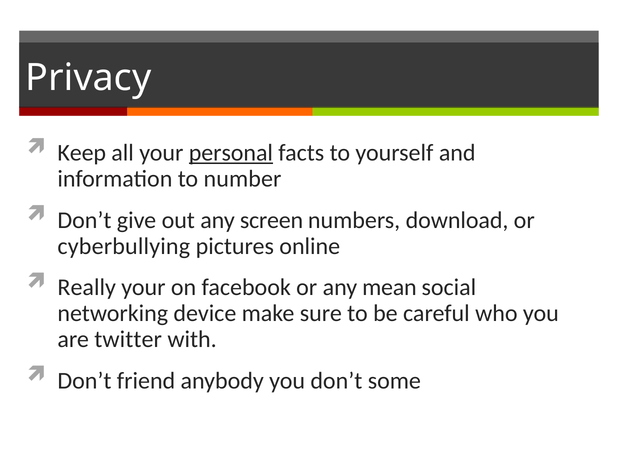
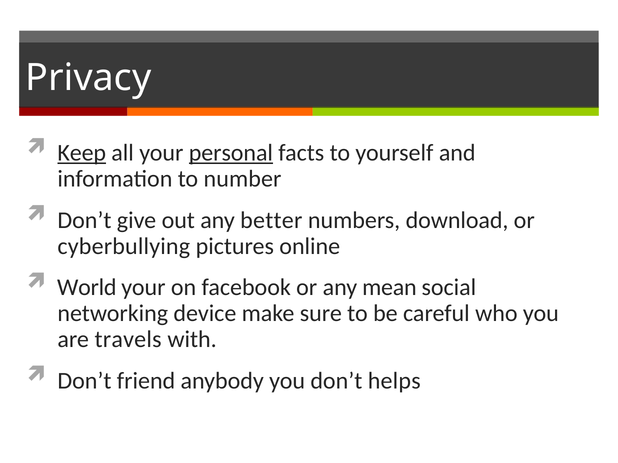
Keep underline: none -> present
screen: screen -> better
Really: Really -> World
twitter: twitter -> travels
some: some -> helps
